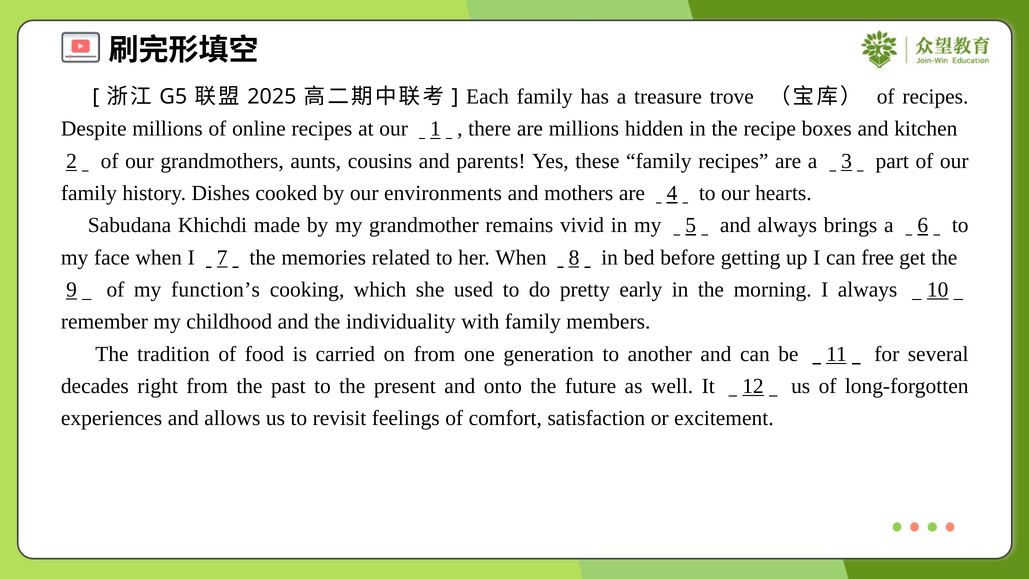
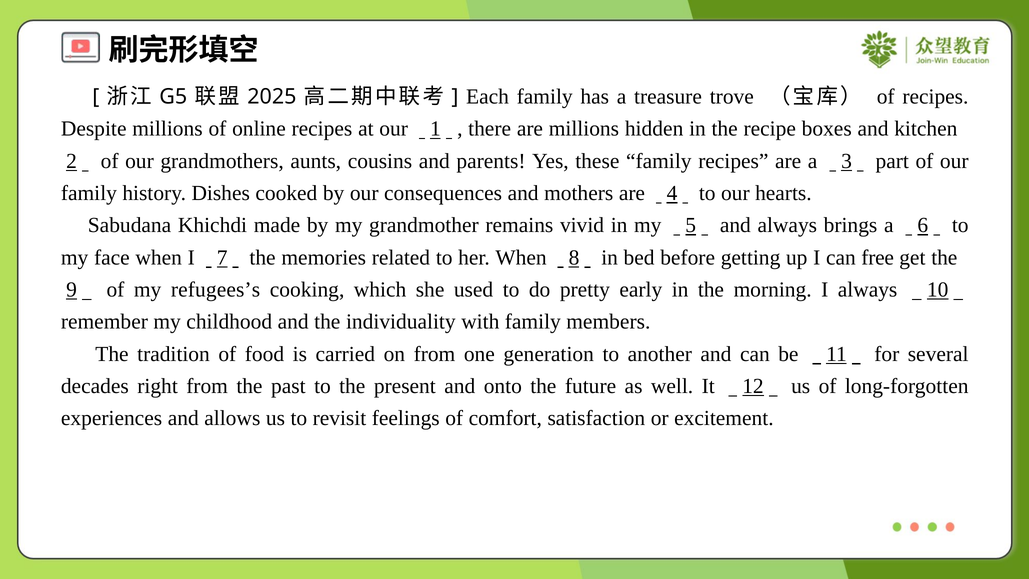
environments: environments -> consequences
function’s: function’s -> refugees’s
